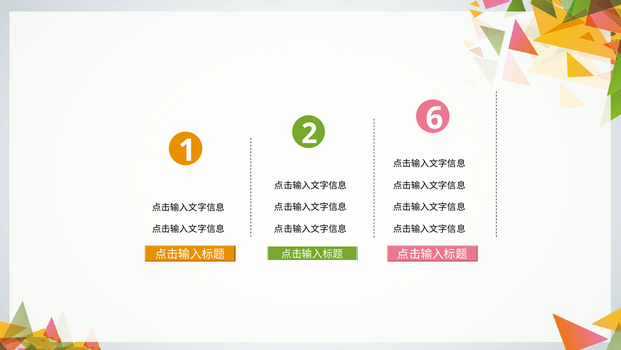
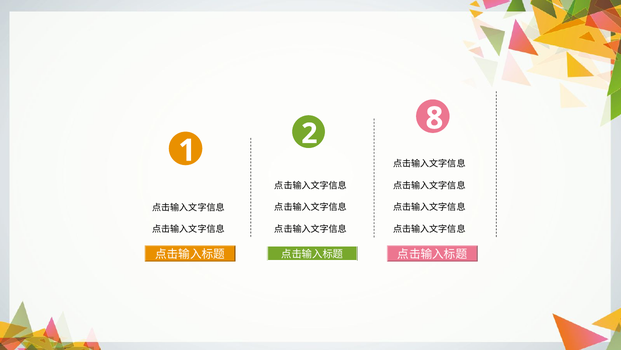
6: 6 -> 8
